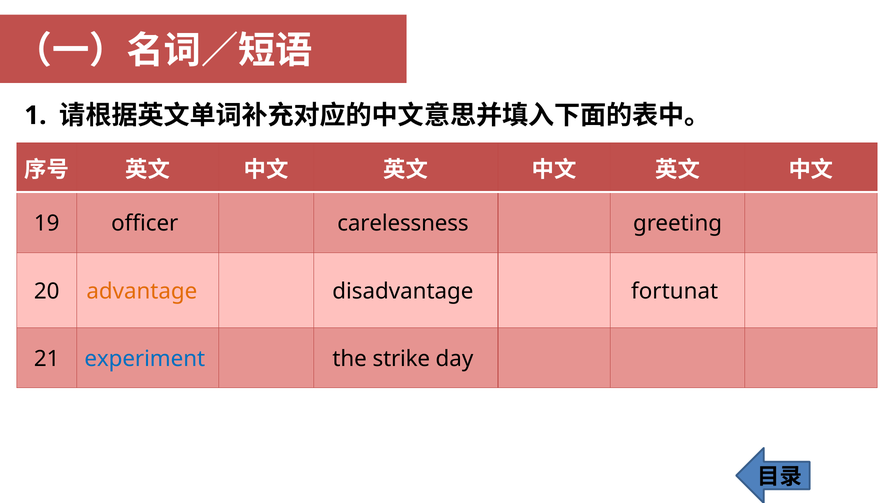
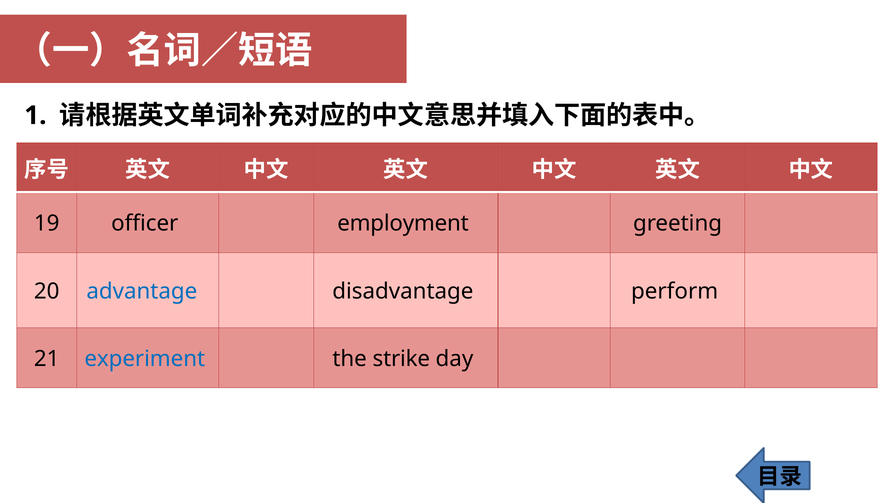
carelessness: carelessness -> employment
advantage colour: orange -> blue
fortunat: fortunat -> perform
